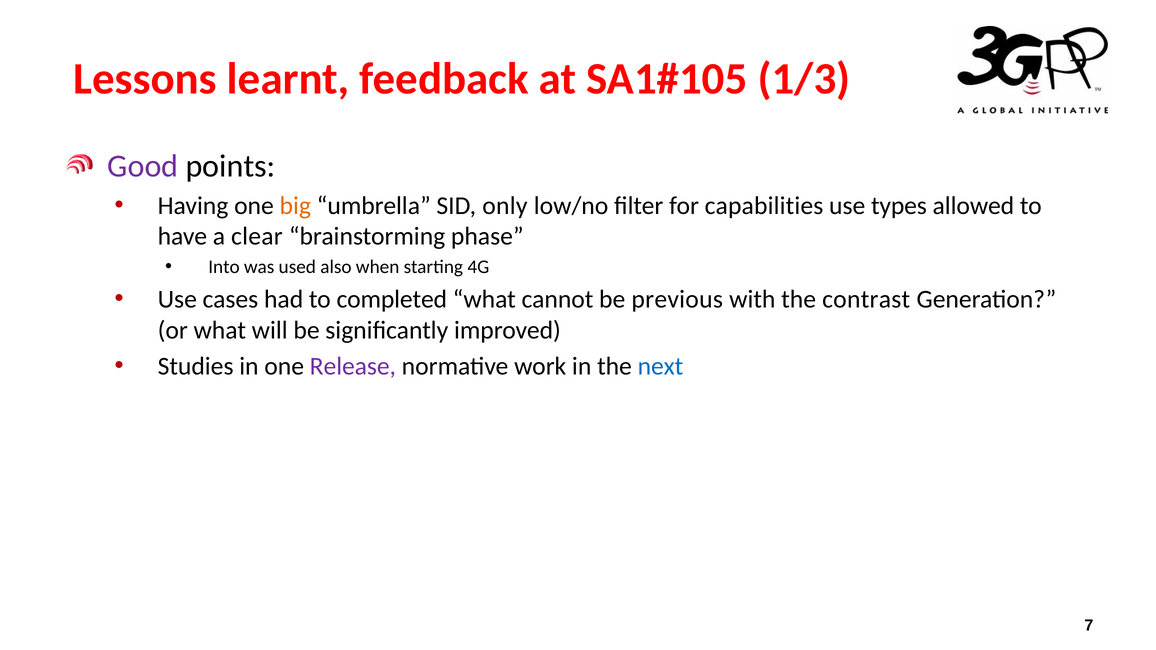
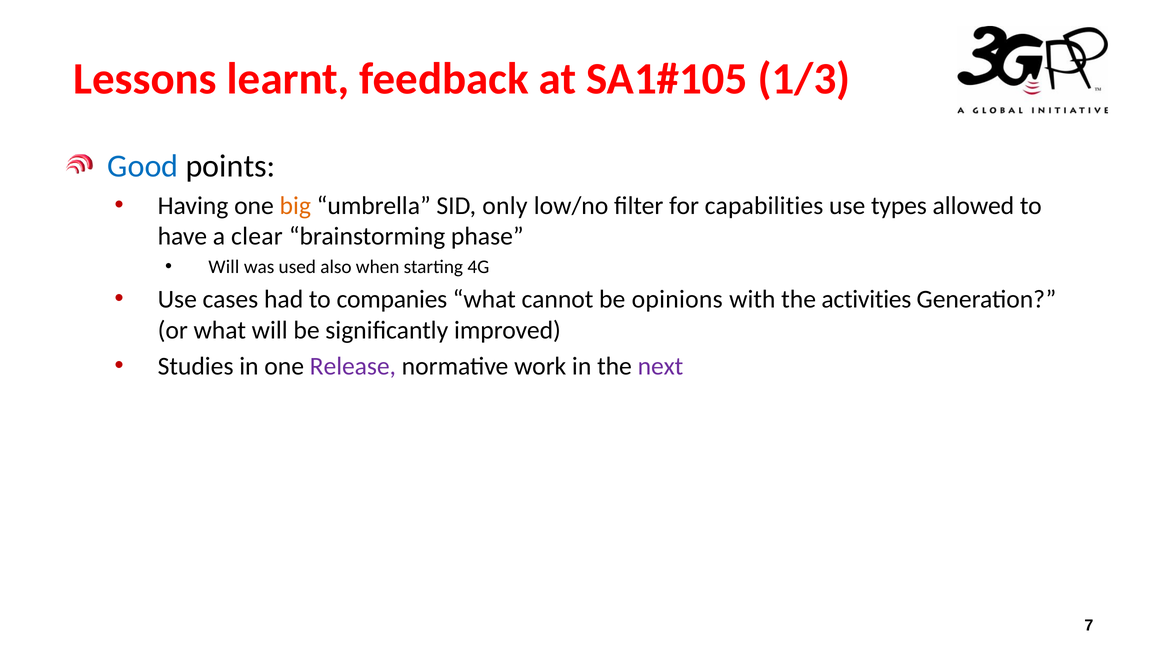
Good colour: purple -> blue
Into at (224, 267): Into -> Will
completed: completed -> companies
previous: previous -> opinions
contrast: contrast -> activities
next colour: blue -> purple
